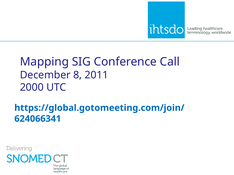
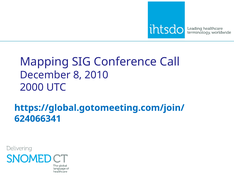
2011: 2011 -> 2010
